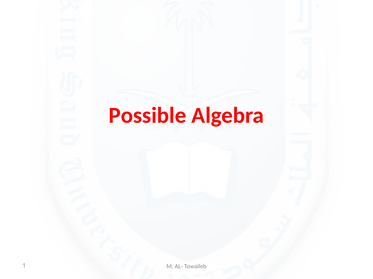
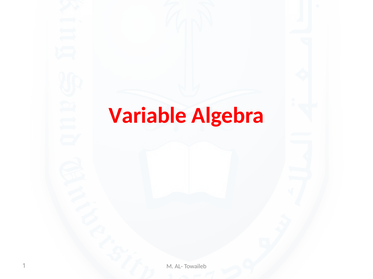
Possible: Possible -> Variable
